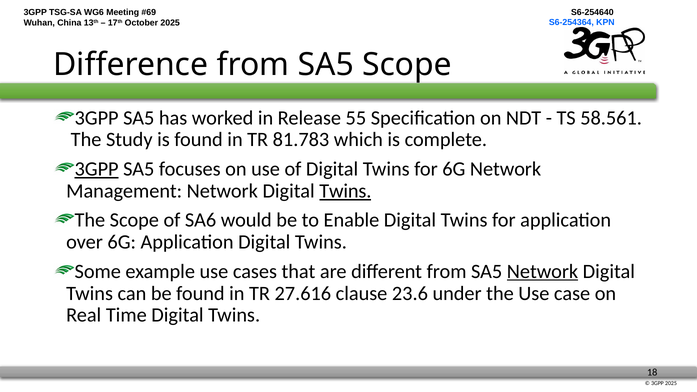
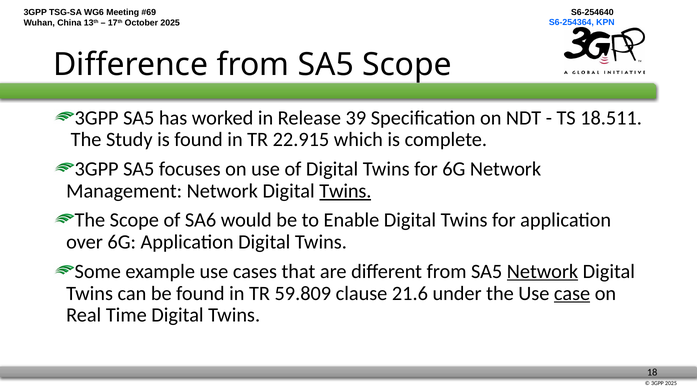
55: 55 -> 39
58.561: 58.561 -> 18.511
81.783: 81.783 -> 22.915
3GPP at (97, 169) underline: present -> none
27.616: 27.616 -> 59.809
23.6: 23.6 -> 21.6
case underline: none -> present
